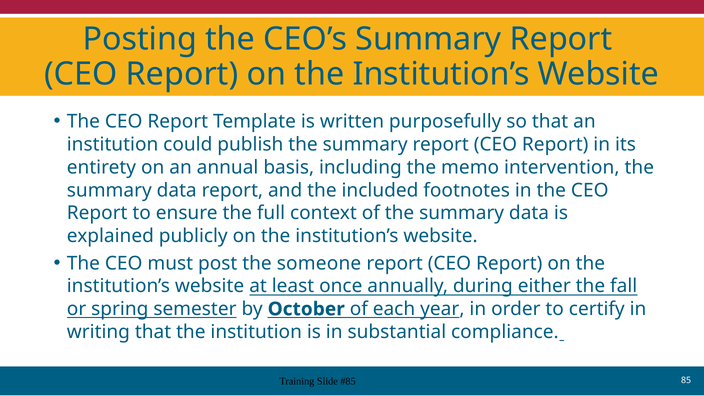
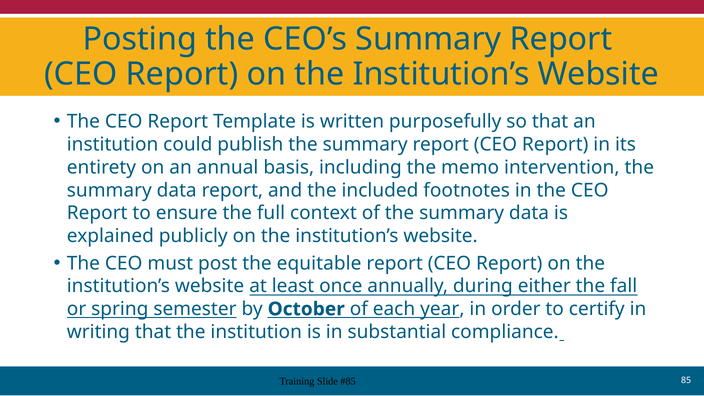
someone: someone -> equitable
